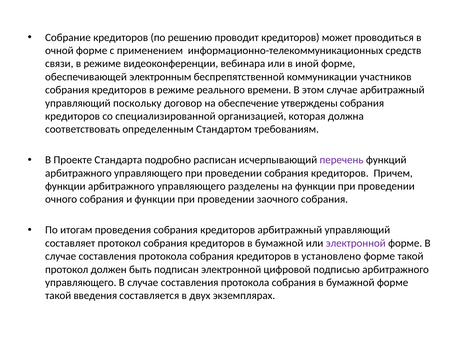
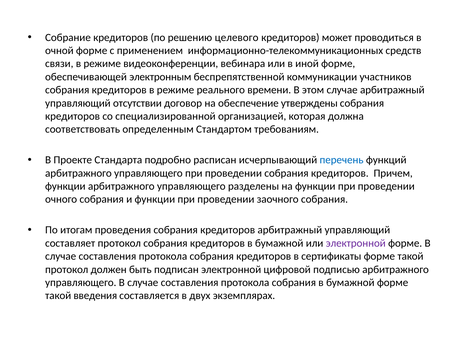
проводит: проводит -> целевого
поскольку: поскольку -> отсутствии
перечень colour: purple -> blue
установлено: установлено -> сертификаты
